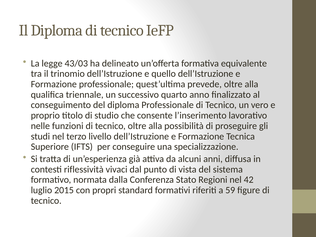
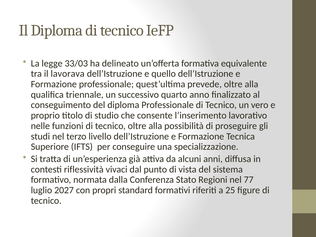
43/03: 43/03 -> 33/03
trinomio: trinomio -> lavorava
42: 42 -> 77
2015: 2015 -> 2027
59: 59 -> 25
